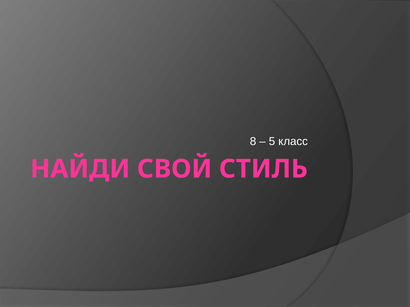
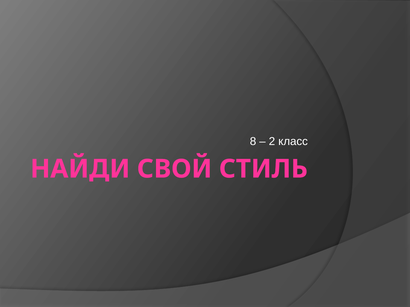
5: 5 -> 2
